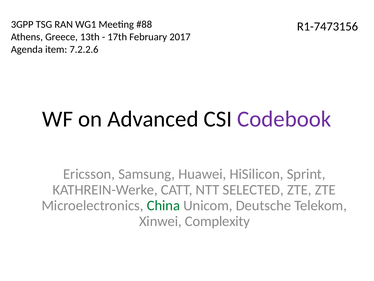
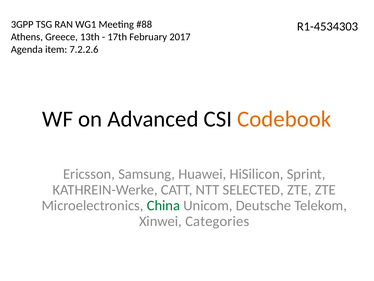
R1-7473156: R1-7473156 -> R1-4534303
Codebook colour: purple -> orange
Complexity: Complexity -> Categories
